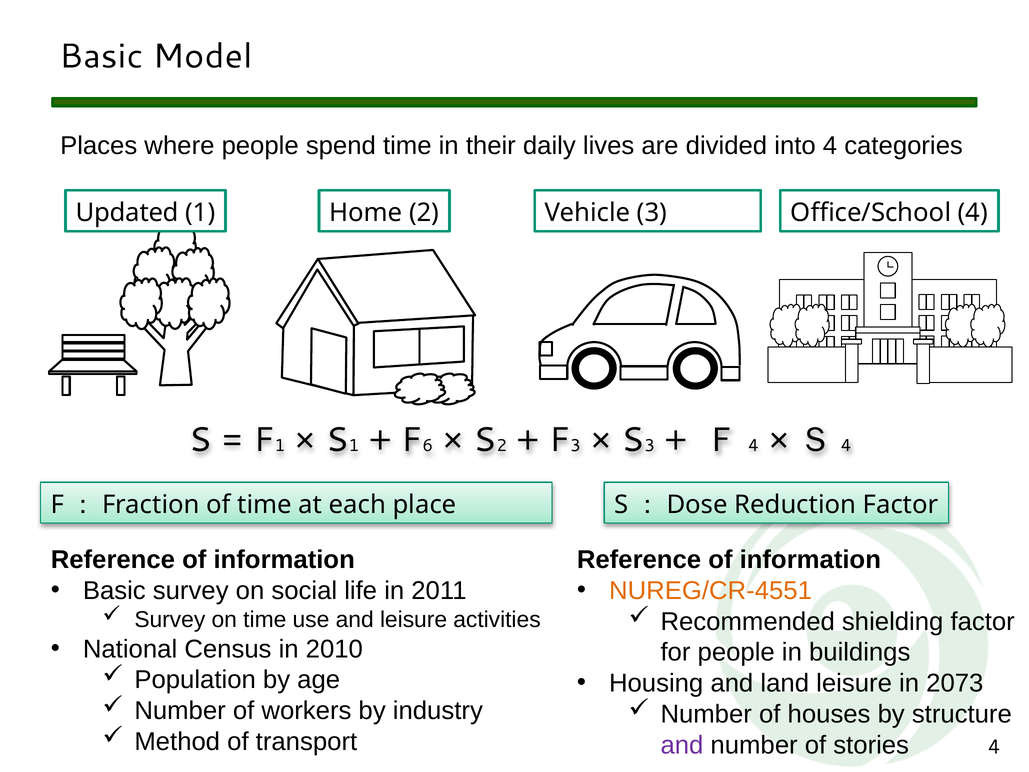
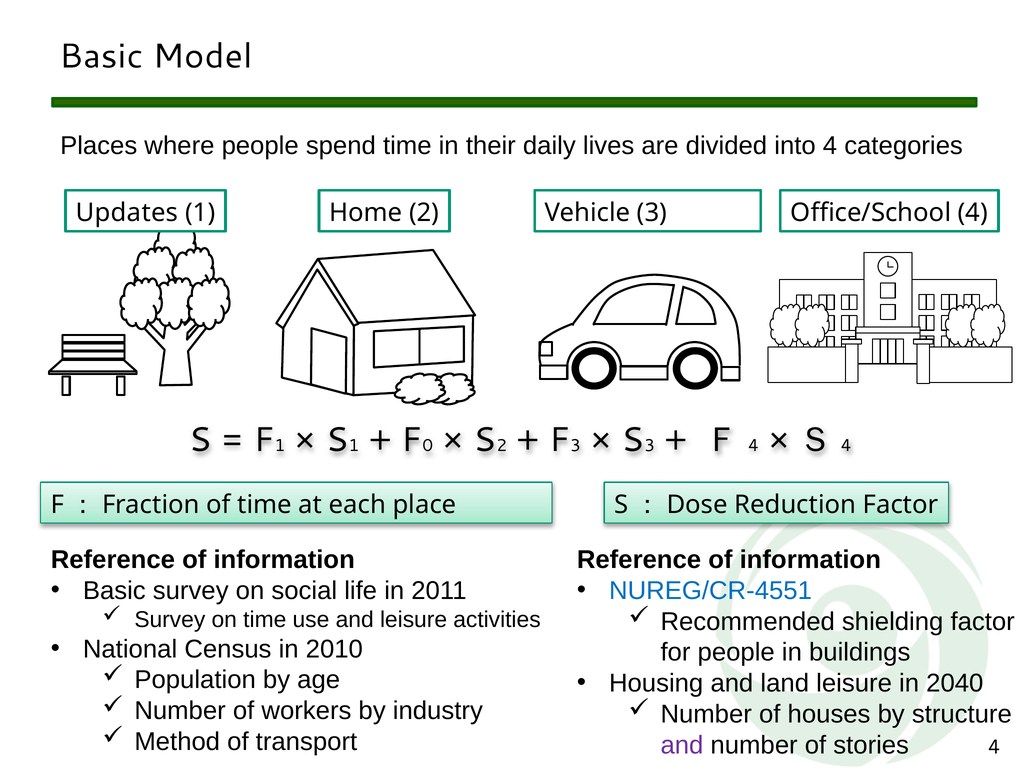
Updated: Updated -> Updates
6: 6 -> 0
NUREG/CR-4551 colour: orange -> blue
2073: 2073 -> 2040
